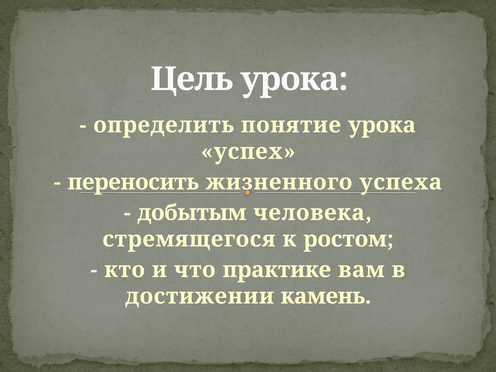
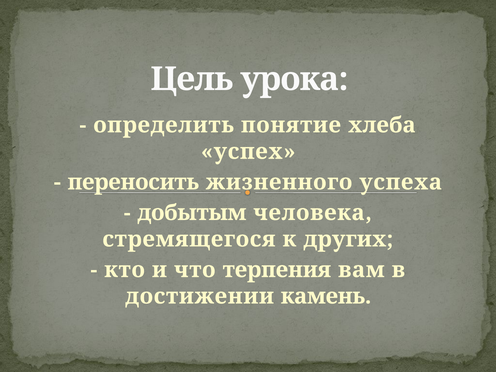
понятие урока: урока -> хлеба
ростом: ростом -> других
практике: практике -> терпения
